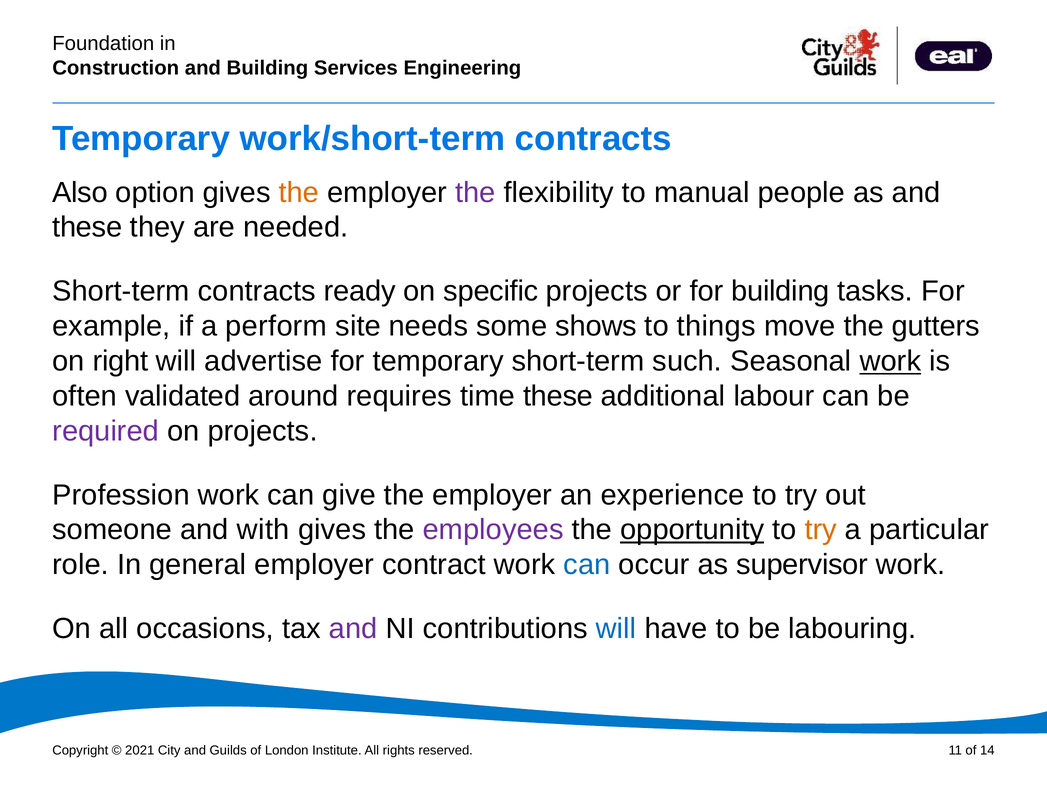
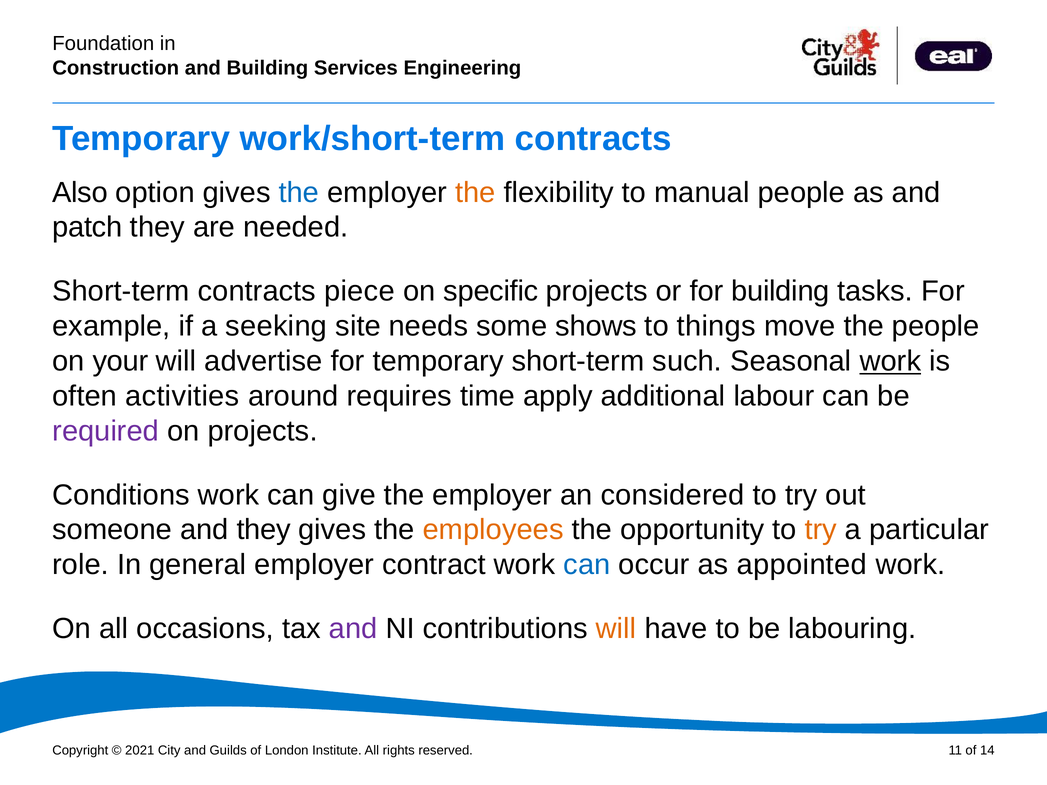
the at (299, 193) colour: orange -> blue
the at (475, 193) colour: purple -> orange
these at (87, 227): these -> patch
ready: ready -> piece
perform: perform -> seeking
the gutters: gutters -> people
right: right -> your
validated: validated -> activities
time these: these -> apply
Profession: Profession -> Conditions
experience: experience -> considered
and with: with -> they
employees colour: purple -> orange
opportunity underline: present -> none
supervisor: supervisor -> appointed
will at (616, 629) colour: blue -> orange
